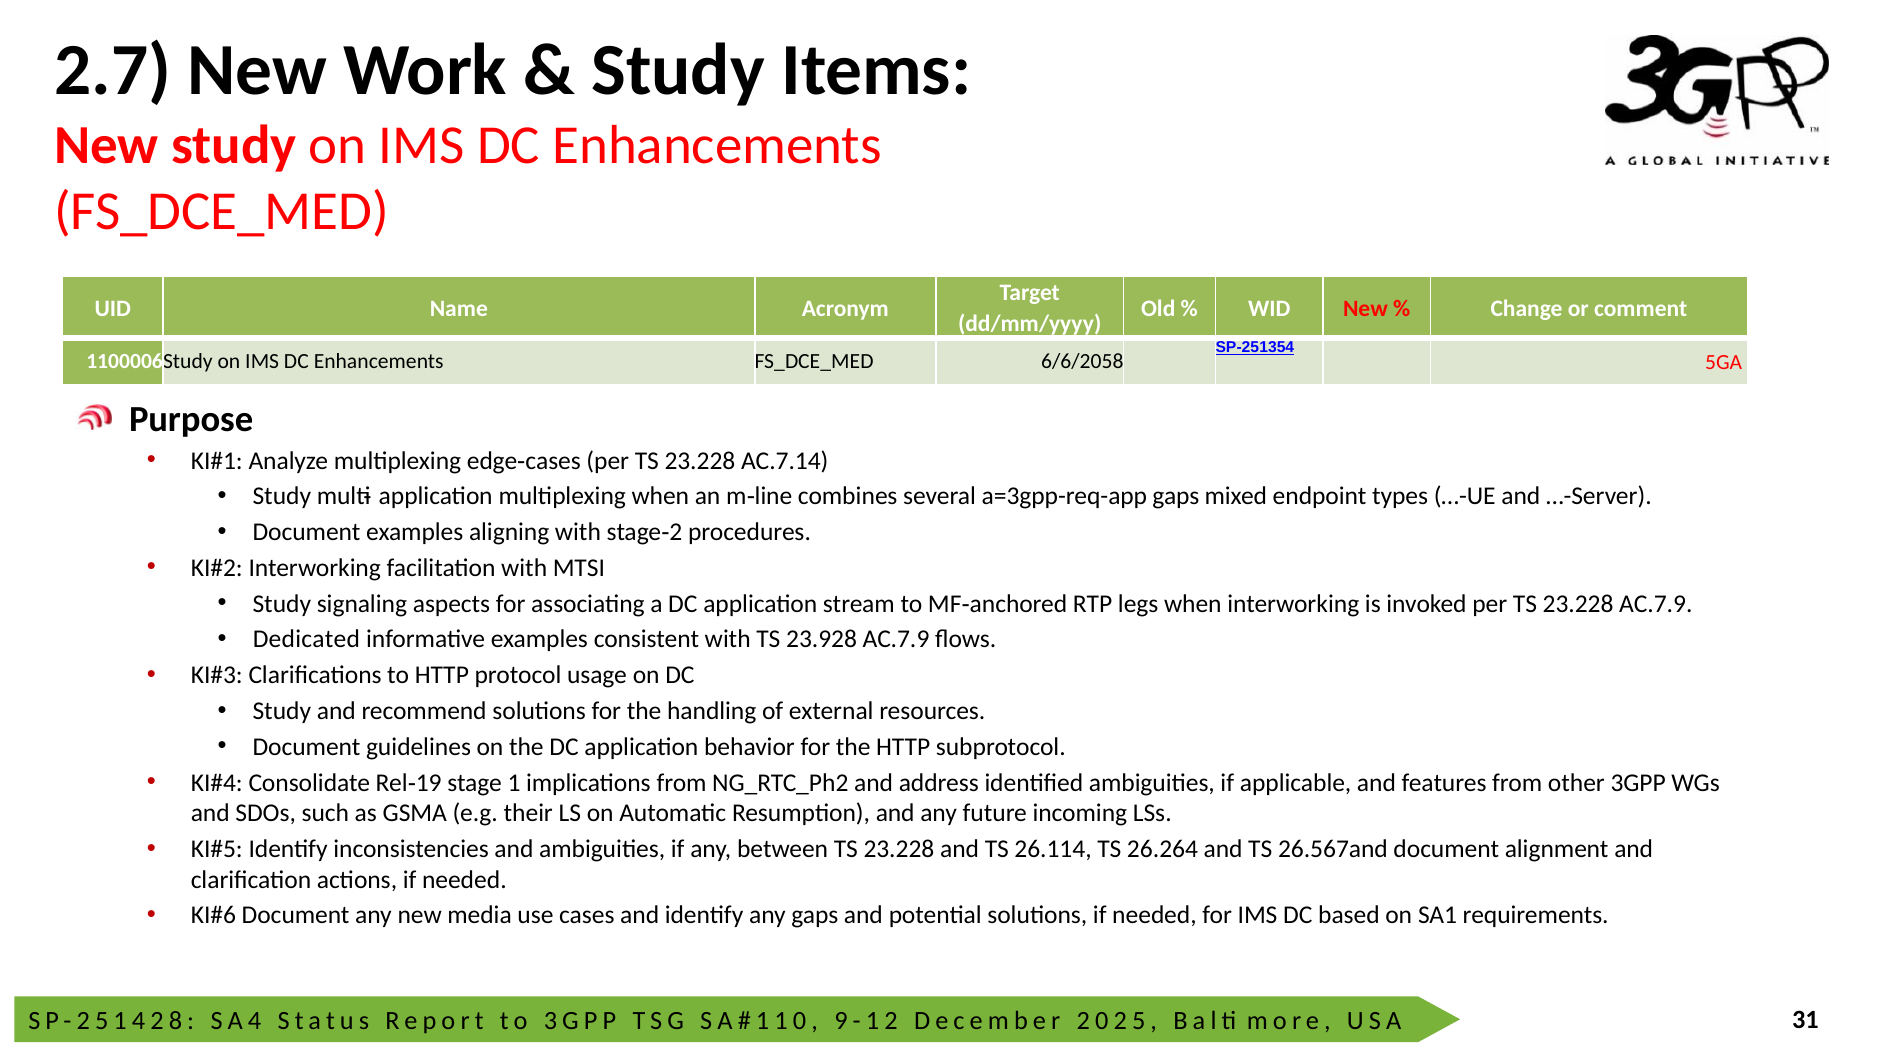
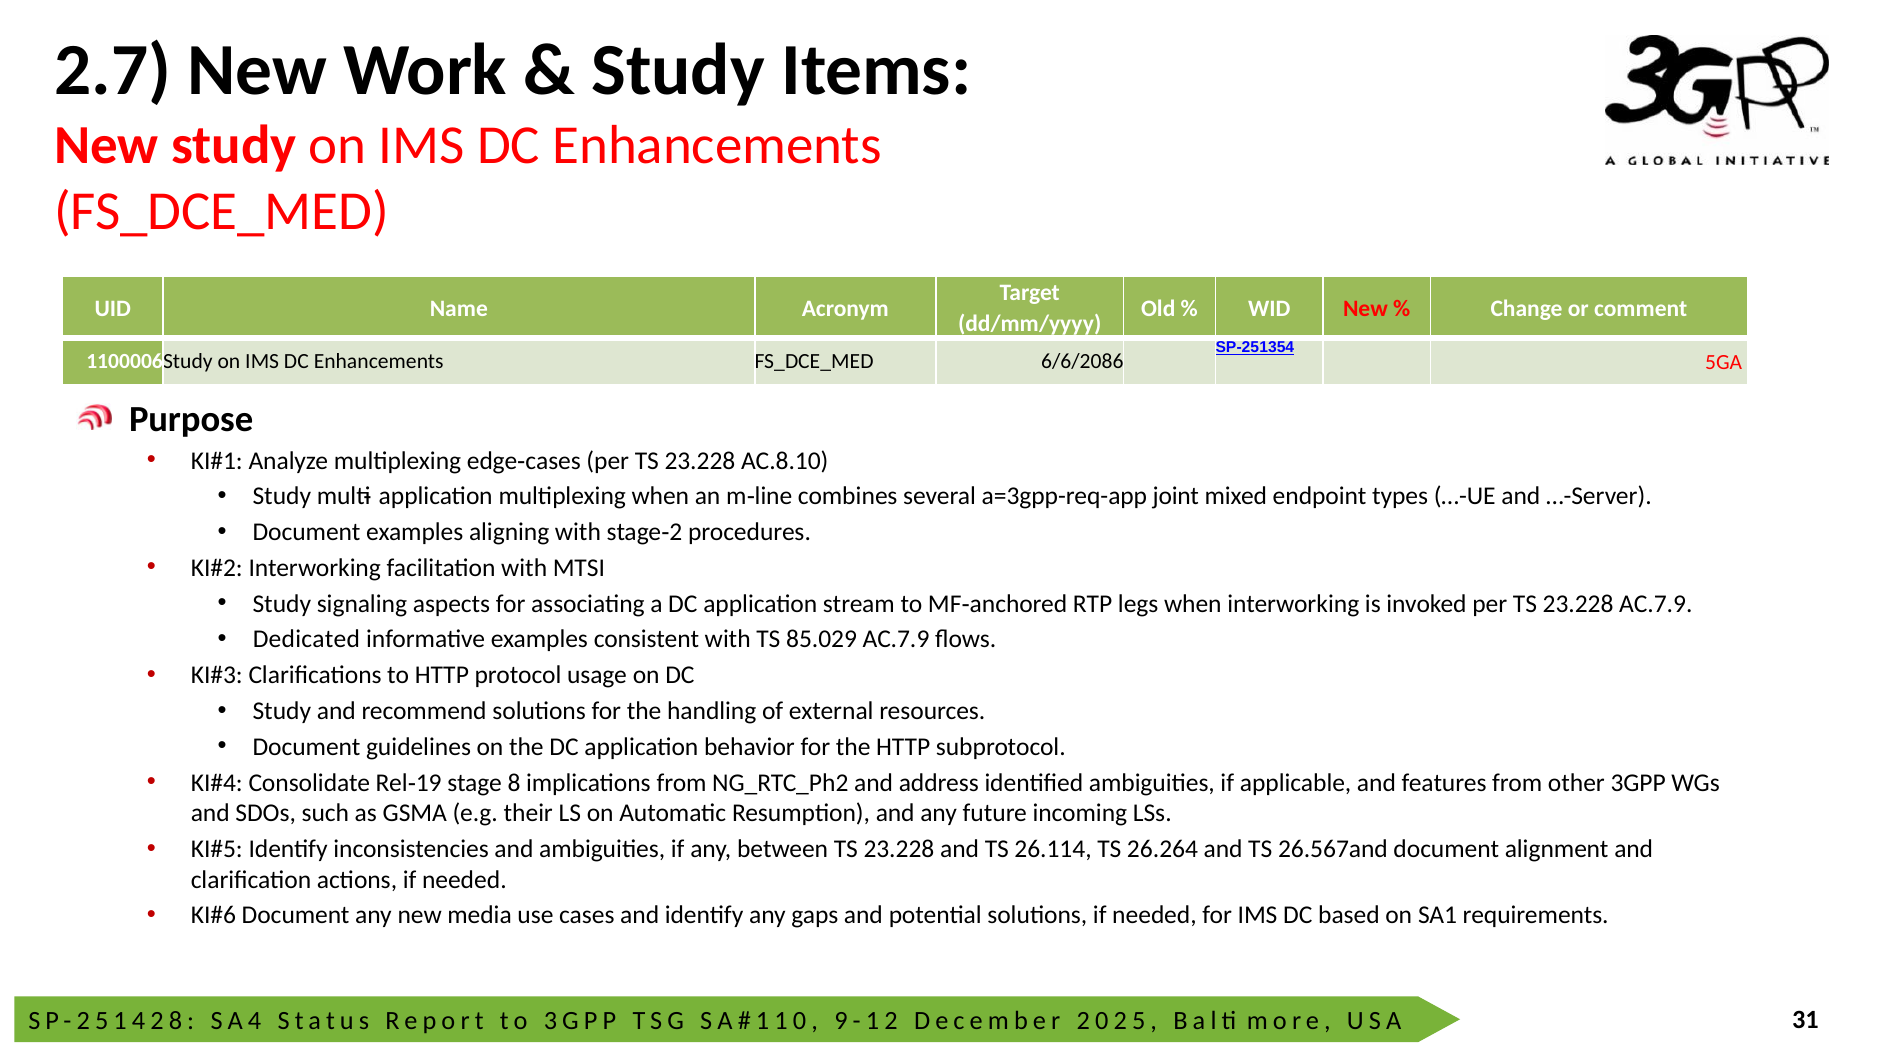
6/6/2058: 6/6/2058 -> 6/6/2086
AC.7.14: AC.7.14 -> AC.8.10
a=3gpp-req-app gaps: gaps -> joint
23.928: 23.928 -> 85.029
1: 1 -> 8
